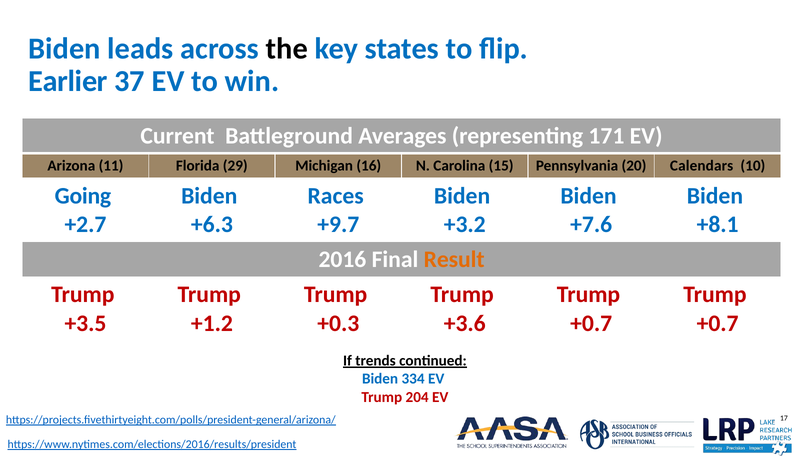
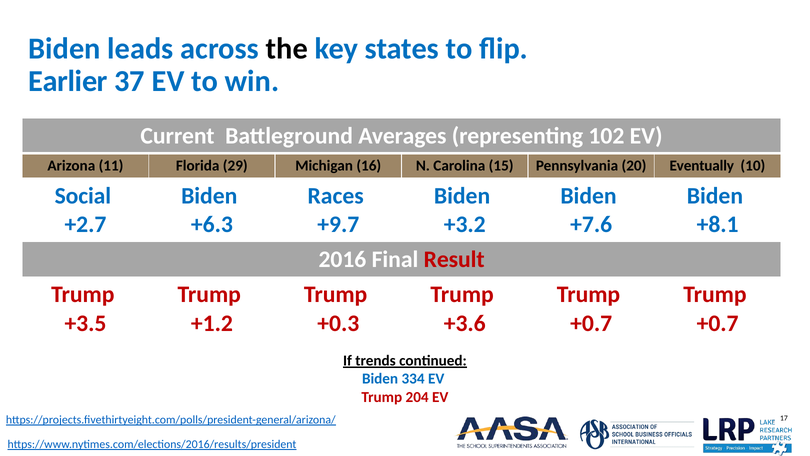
171: 171 -> 102
Calendars: Calendars -> Eventually
Going: Going -> Social
Result colour: orange -> red
